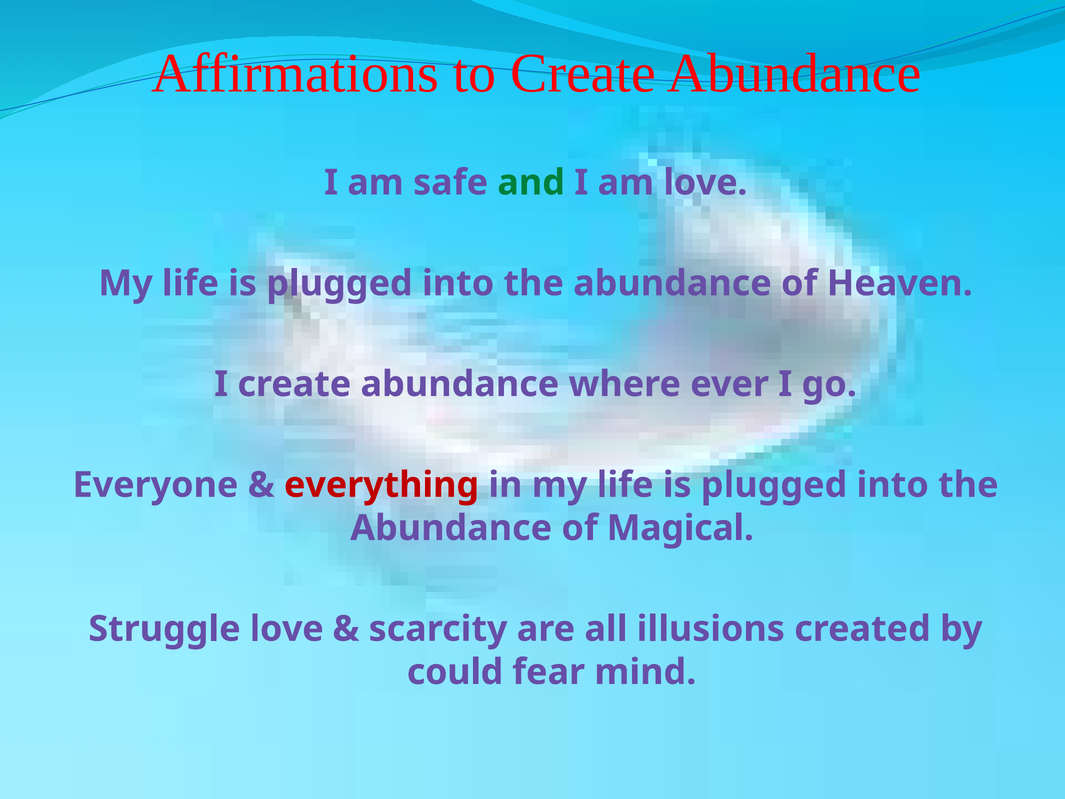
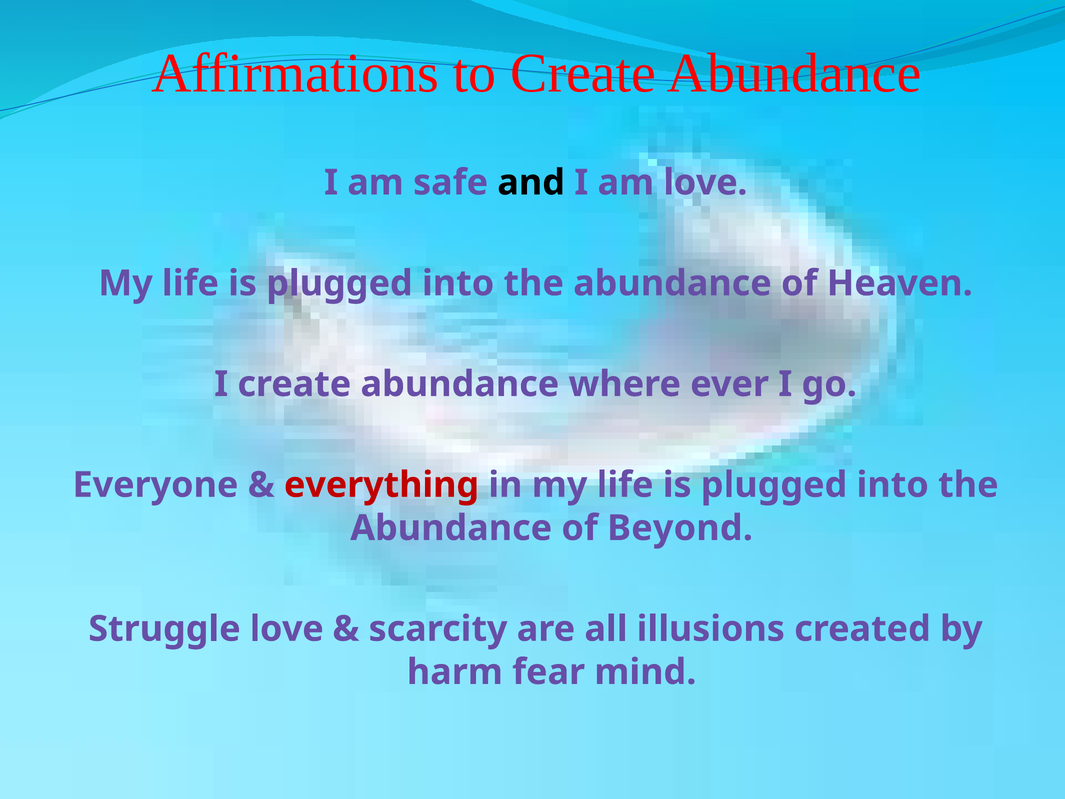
and colour: green -> black
Magical: Magical -> Beyond
could: could -> harm
